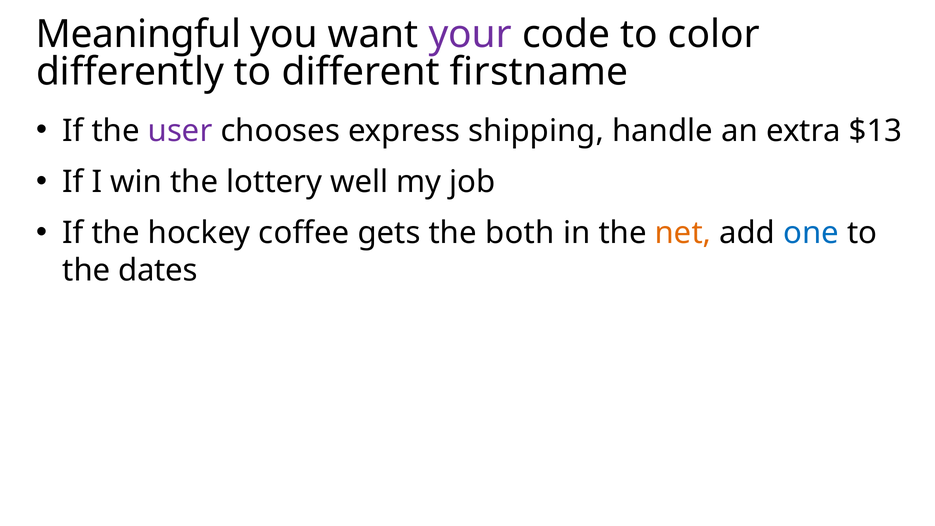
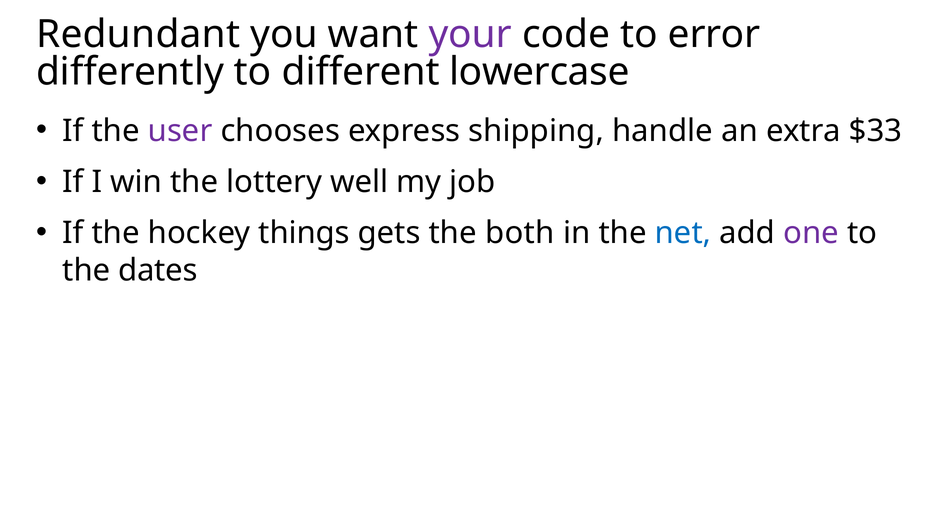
Meaningful: Meaningful -> Redundant
color: color -> error
firstname: firstname -> lowercase
$13: $13 -> $33
coffee: coffee -> things
net colour: orange -> blue
one colour: blue -> purple
